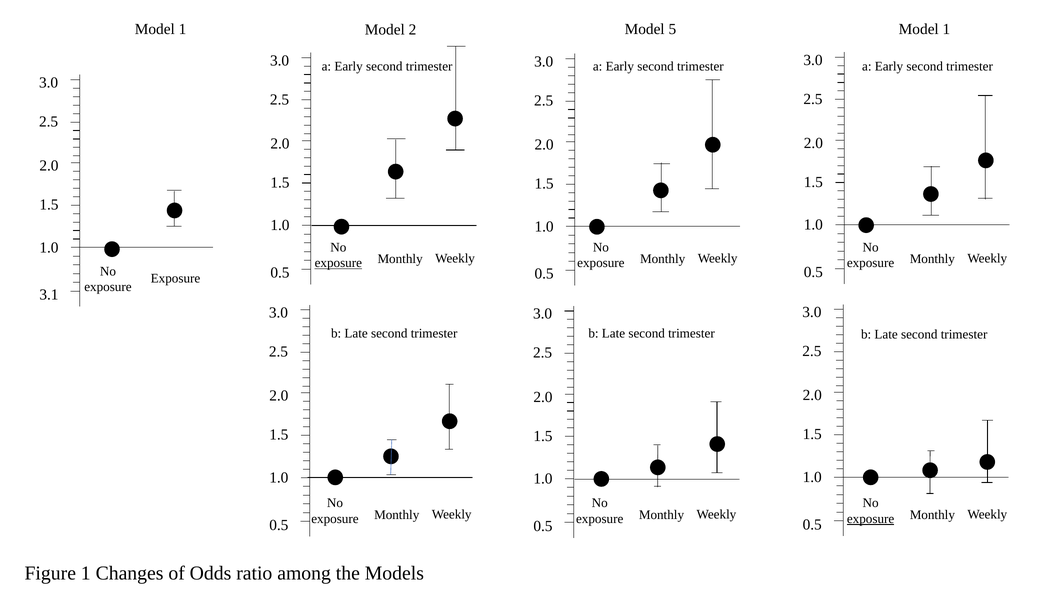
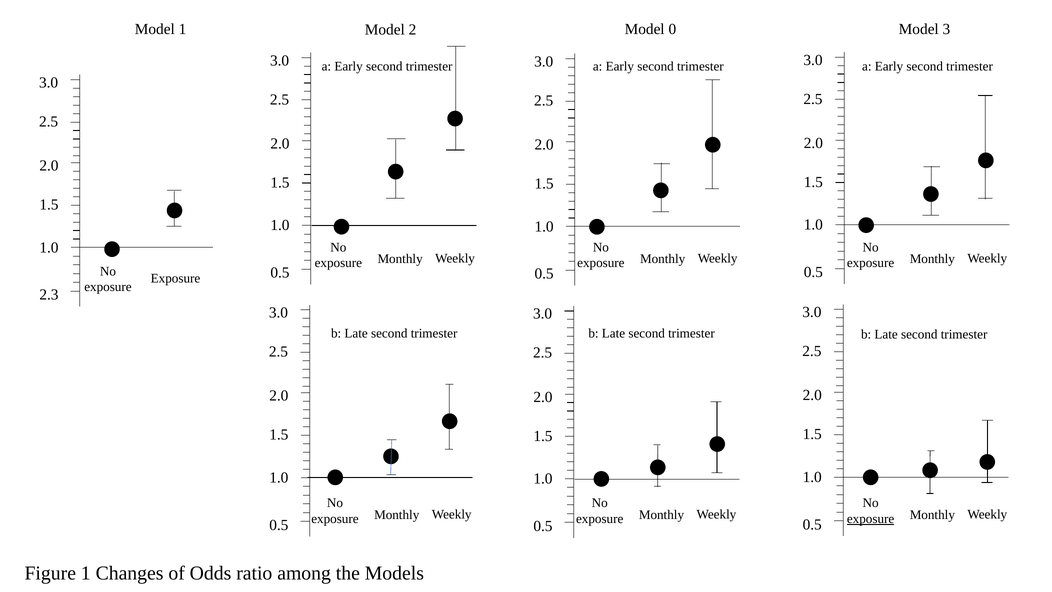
5: 5 -> 0
1 at (946, 29): 1 -> 3
exposure at (338, 263) underline: present -> none
3.1: 3.1 -> 2.3
